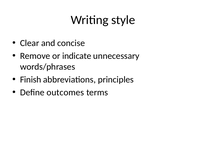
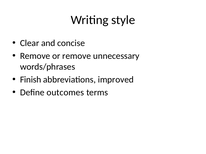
or indicate: indicate -> remove
principles: principles -> improved
